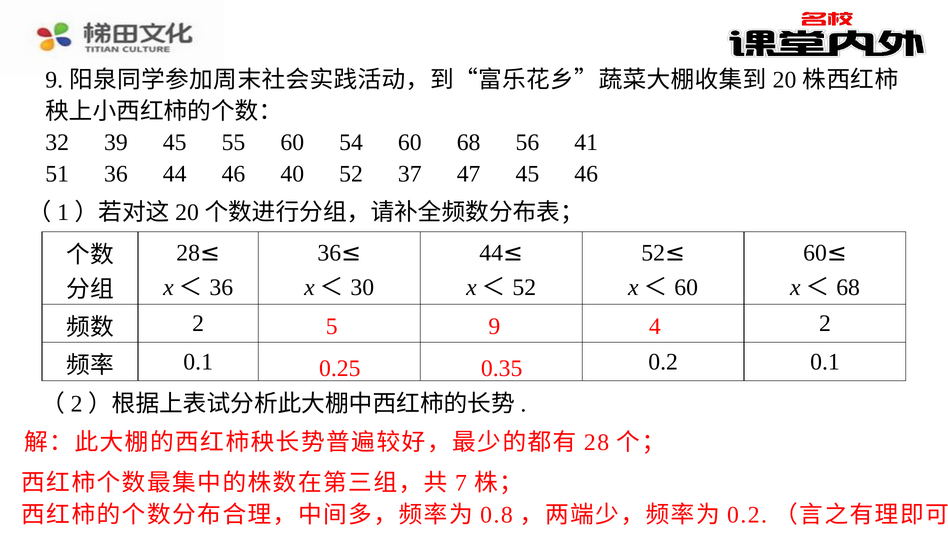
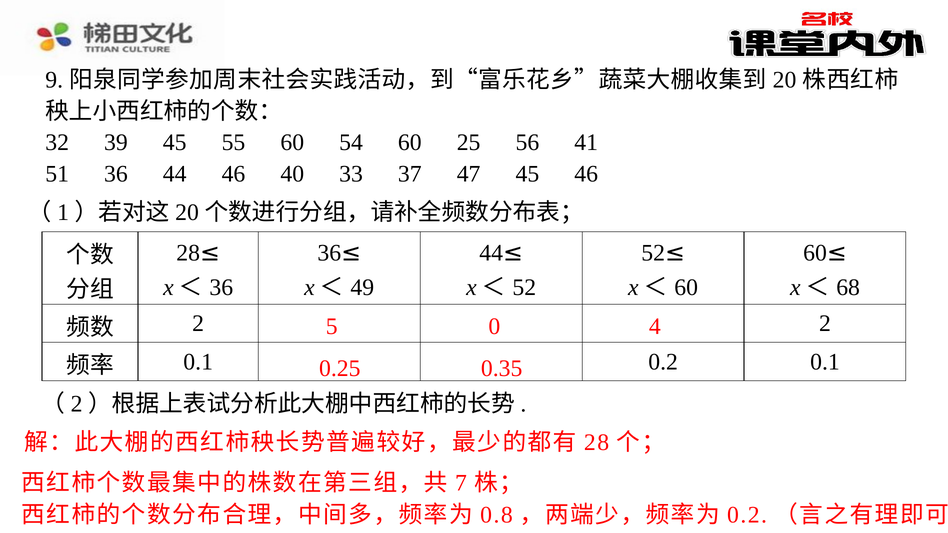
60 68: 68 -> 25
40 52: 52 -> 33
30: 30 -> 49
5 9: 9 -> 0
